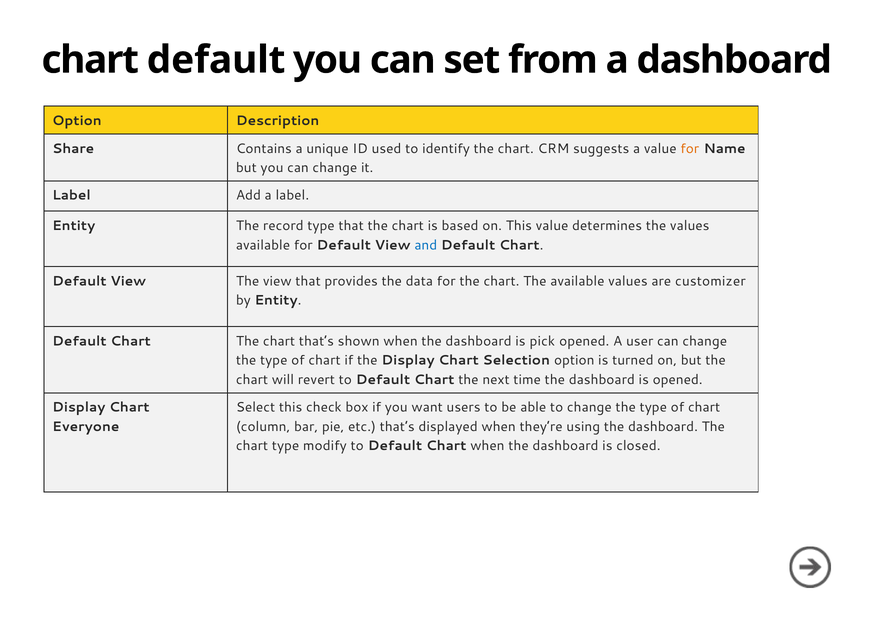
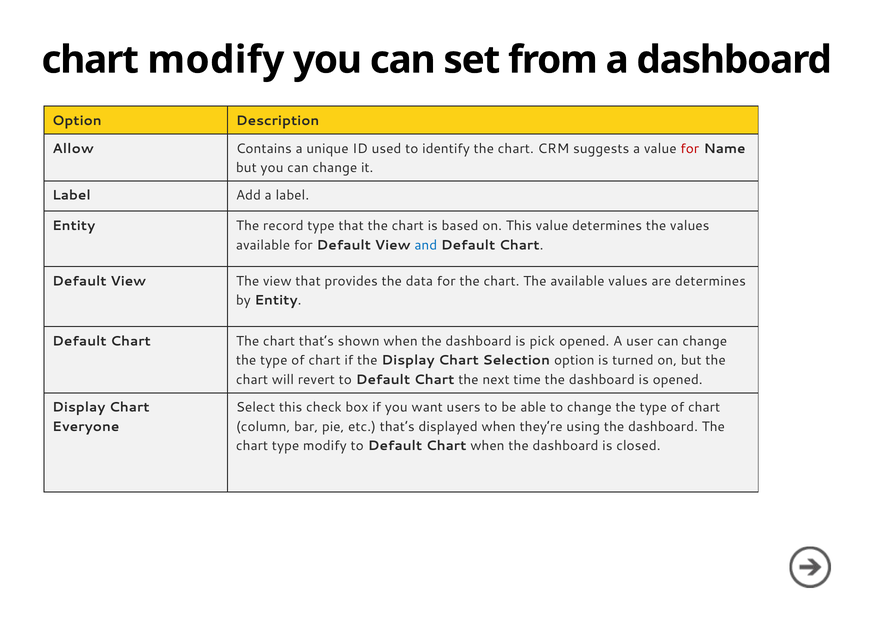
default at (216, 60): default -> modify
Share: Share -> Allow
for at (690, 149) colour: orange -> red
are customizer: customizer -> determines
